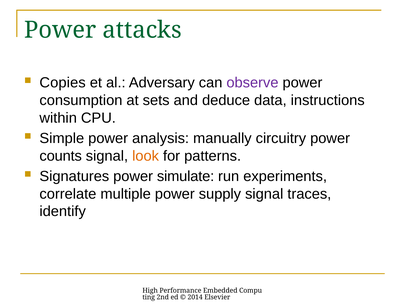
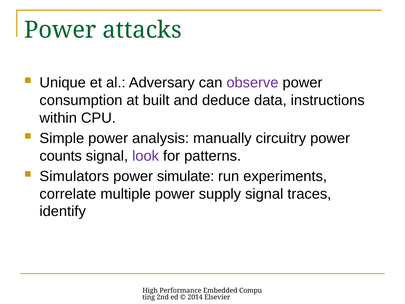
Copies: Copies -> Unique
sets: sets -> built
look colour: orange -> purple
Signatures: Signatures -> Simulators
